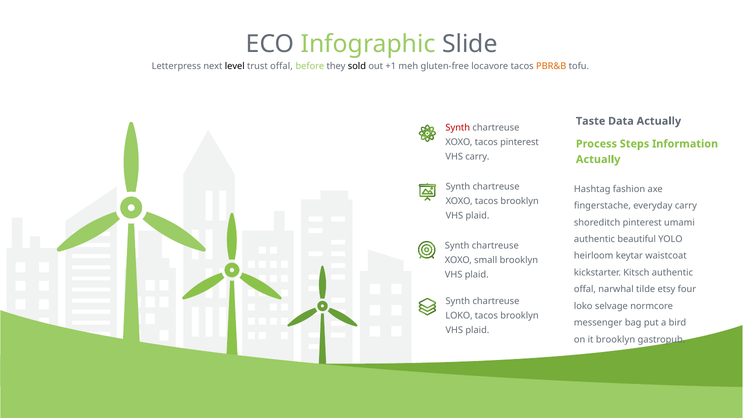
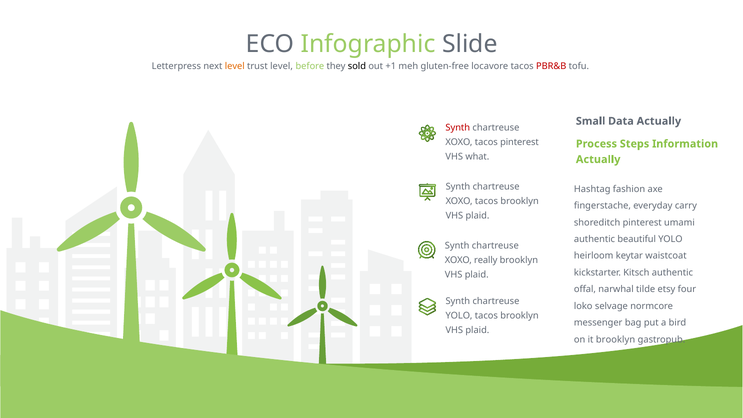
level at (235, 66) colour: black -> orange
trust offal: offal -> level
PBR&B colour: orange -> red
Taste: Taste -> Small
VHS carry: carry -> what
small: small -> really
LOKO at (459, 316): LOKO -> YOLO
